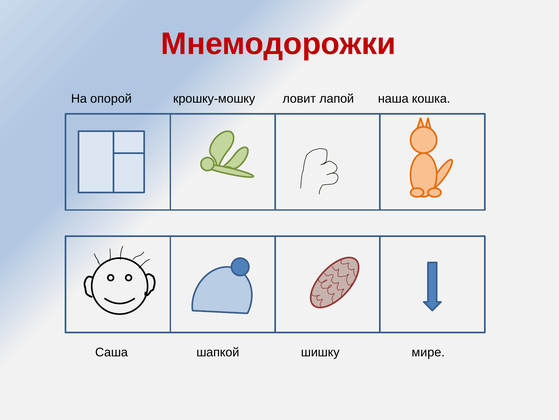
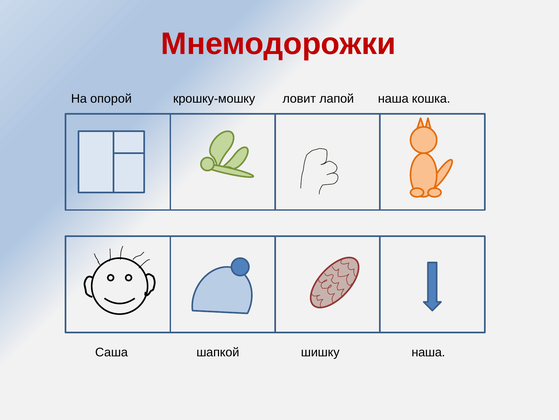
шишку мире: мире -> наша
